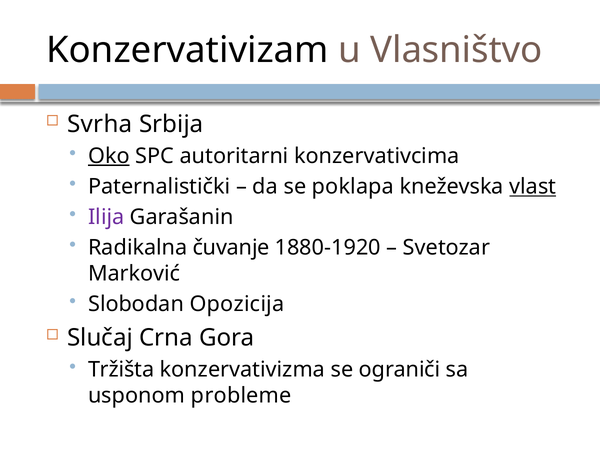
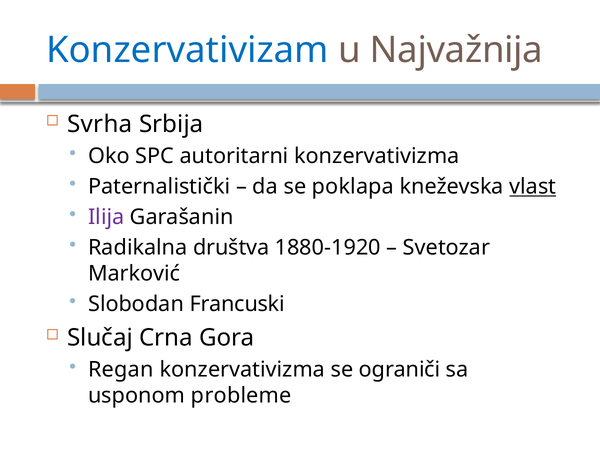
Konzervativizam colour: black -> blue
Vlasništvo: Vlasništvo -> Najvažnija
Oko underline: present -> none
autoritarni konzervativcima: konzervativcima -> konzervativizma
čuvanje: čuvanje -> društva
Opozicija: Opozicija -> Francuski
Tržišta: Tržišta -> Regan
